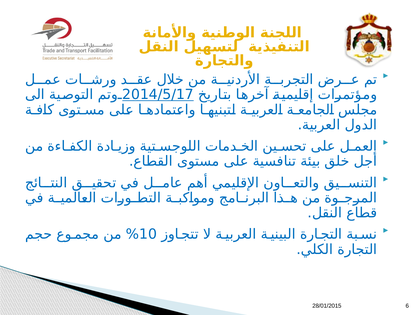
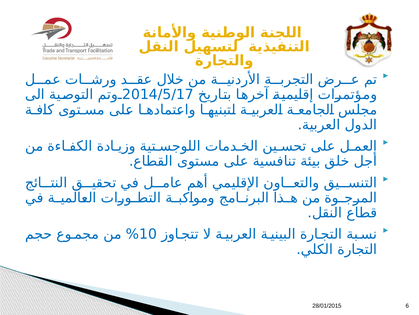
2014/5/17 underline: present -> none
